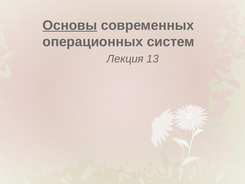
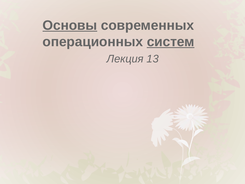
систем underline: none -> present
